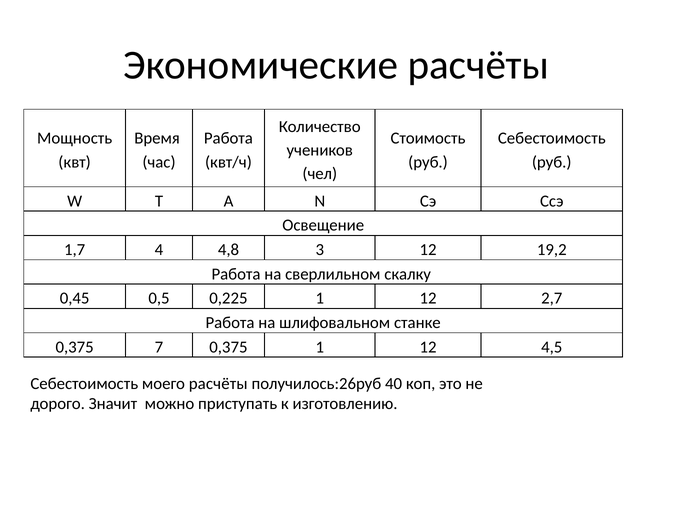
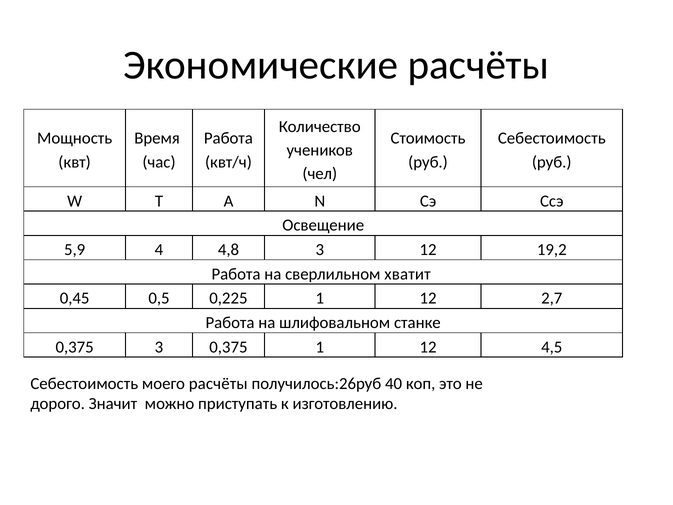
1,7: 1,7 -> 5,9
скалку: скалку -> хватит
0,375 7: 7 -> 3
